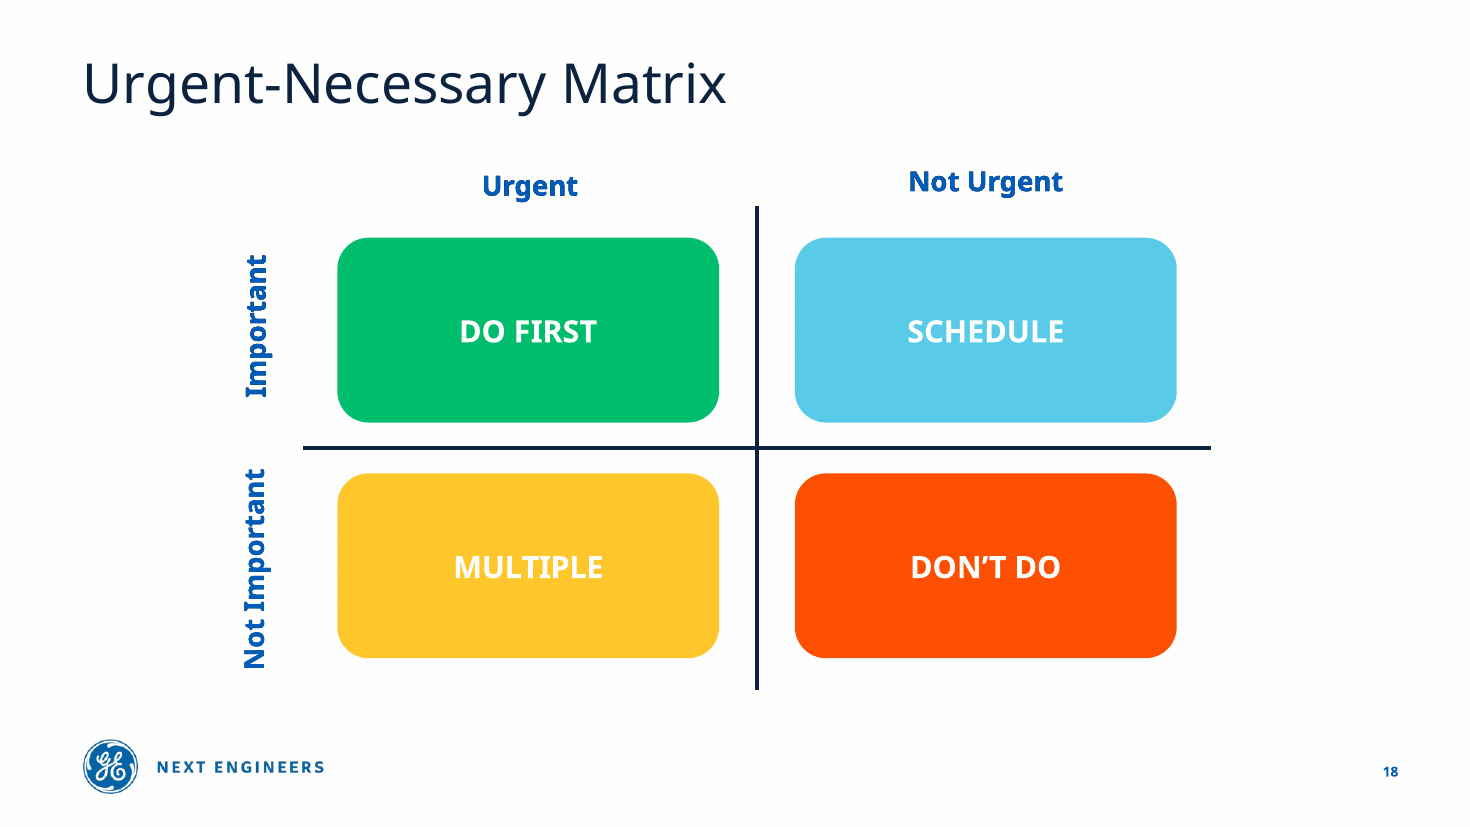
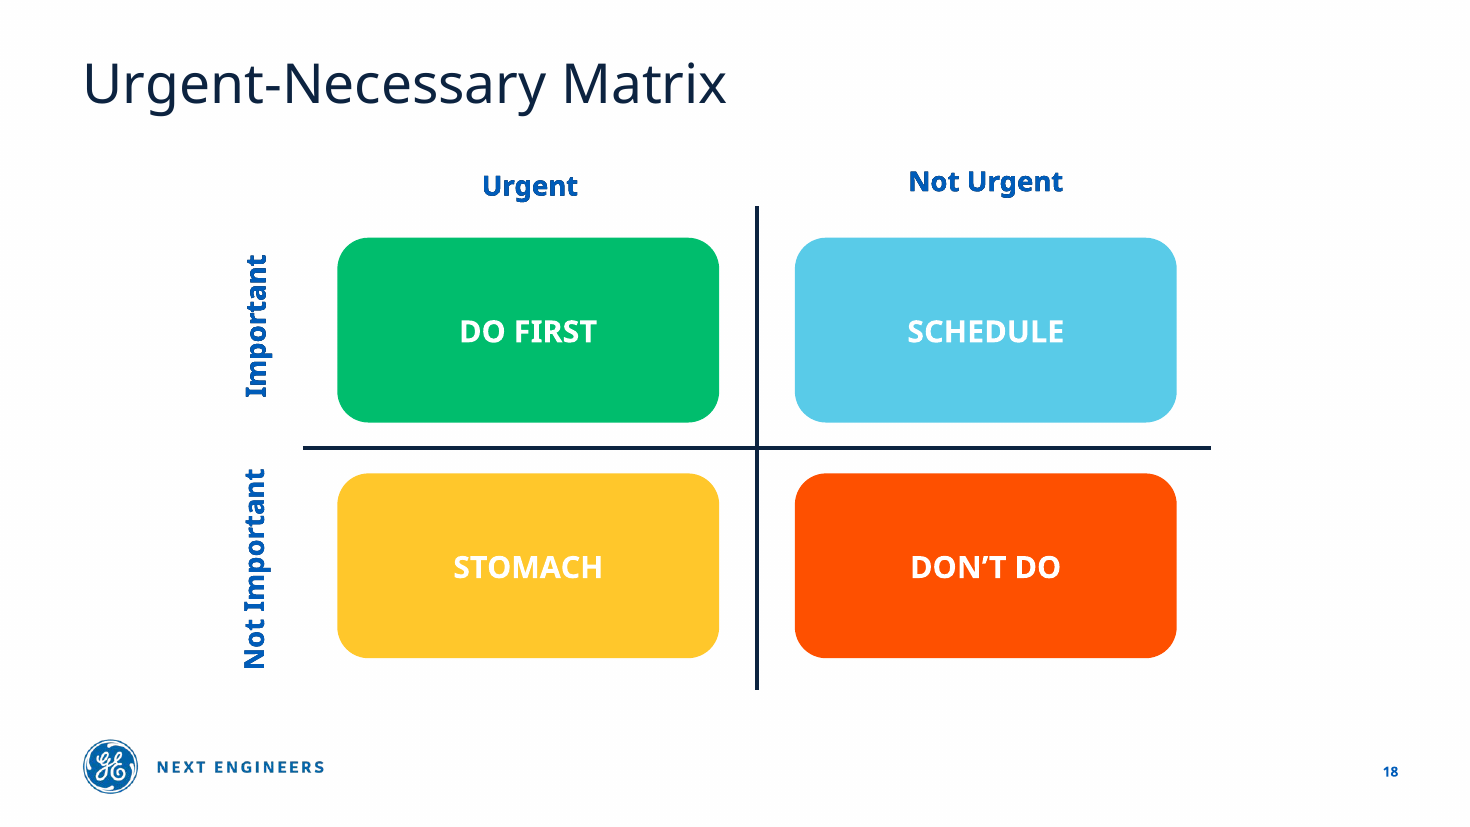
MULTIPLE: MULTIPLE -> STOMACH
